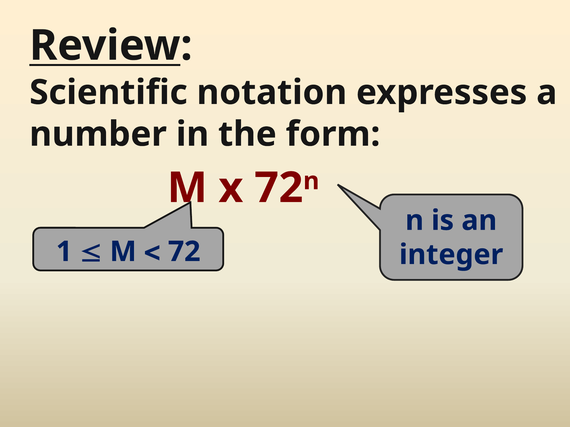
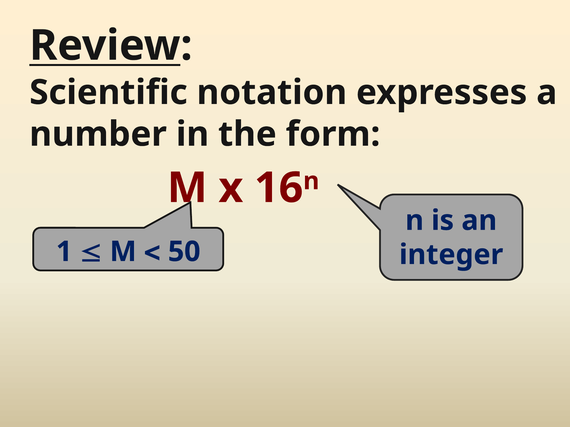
x 72: 72 -> 16
72 at (184, 252): 72 -> 50
